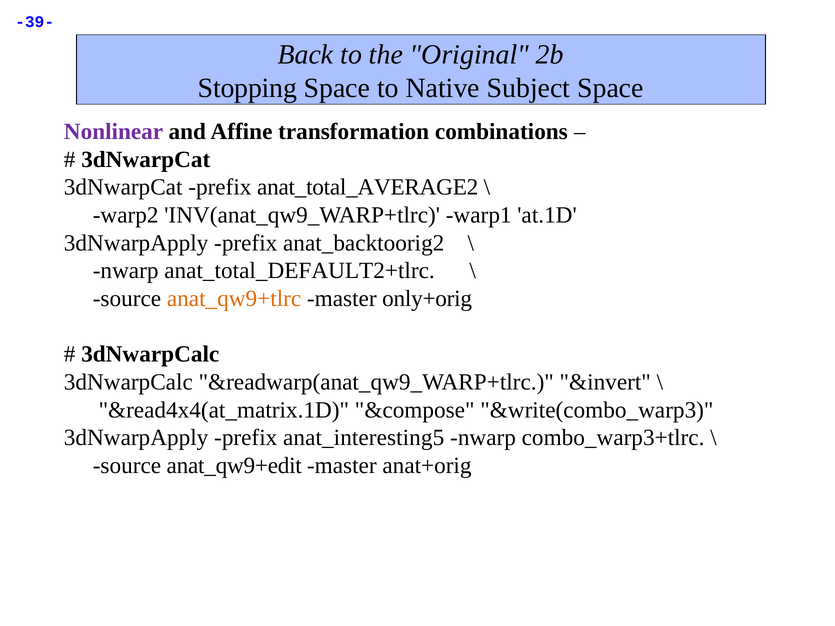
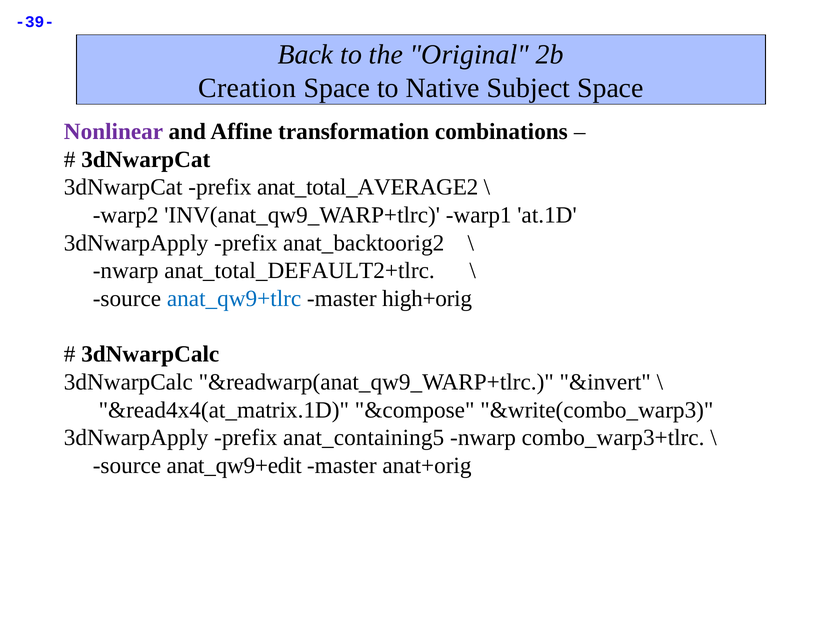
Stopping: Stopping -> Creation
anat_qw9+tlrc colour: orange -> blue
only+orig: only+orig -> high+orig
anat_interesting5: anat_interesting5 -> anat_containing5
